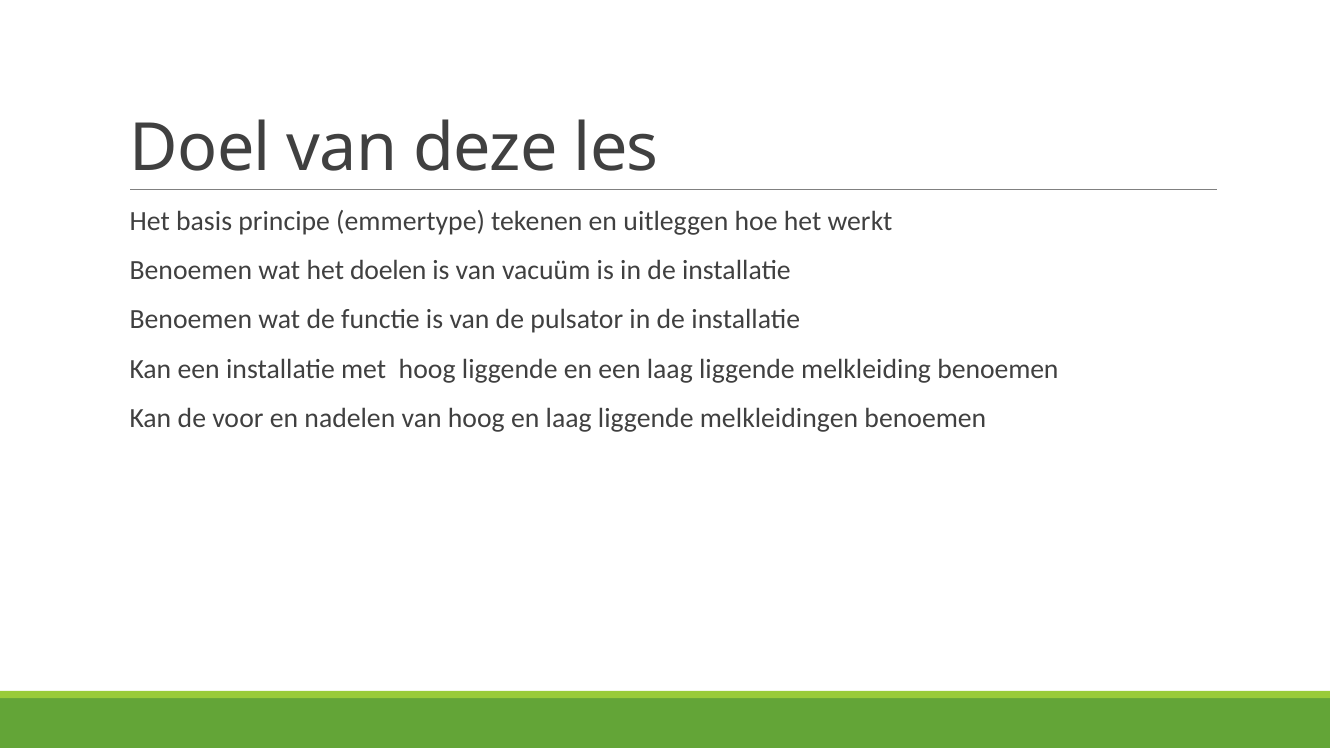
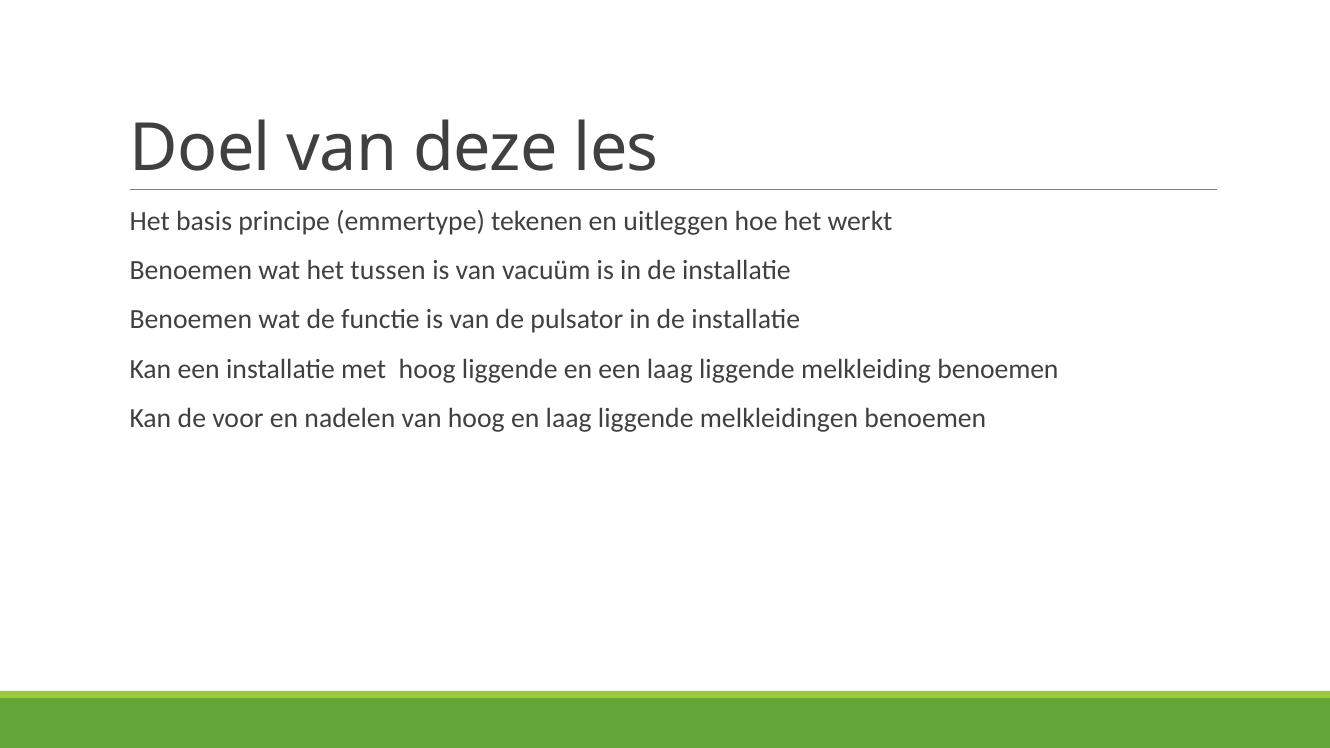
doelen: doelen -> tussen
